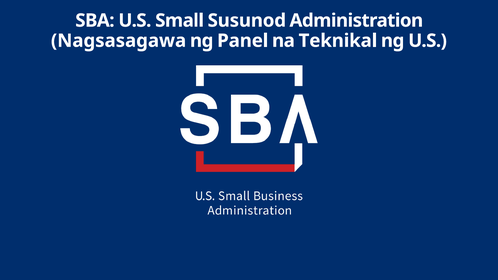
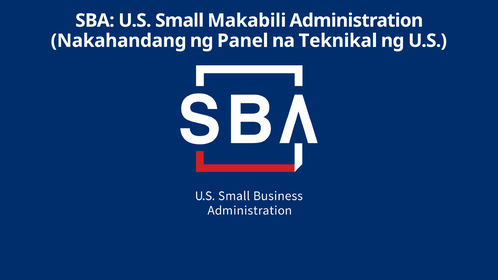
Susunod: Susunod -> Makabili
Nagsasagawa: Nagsasagawa -> Nakahandang
